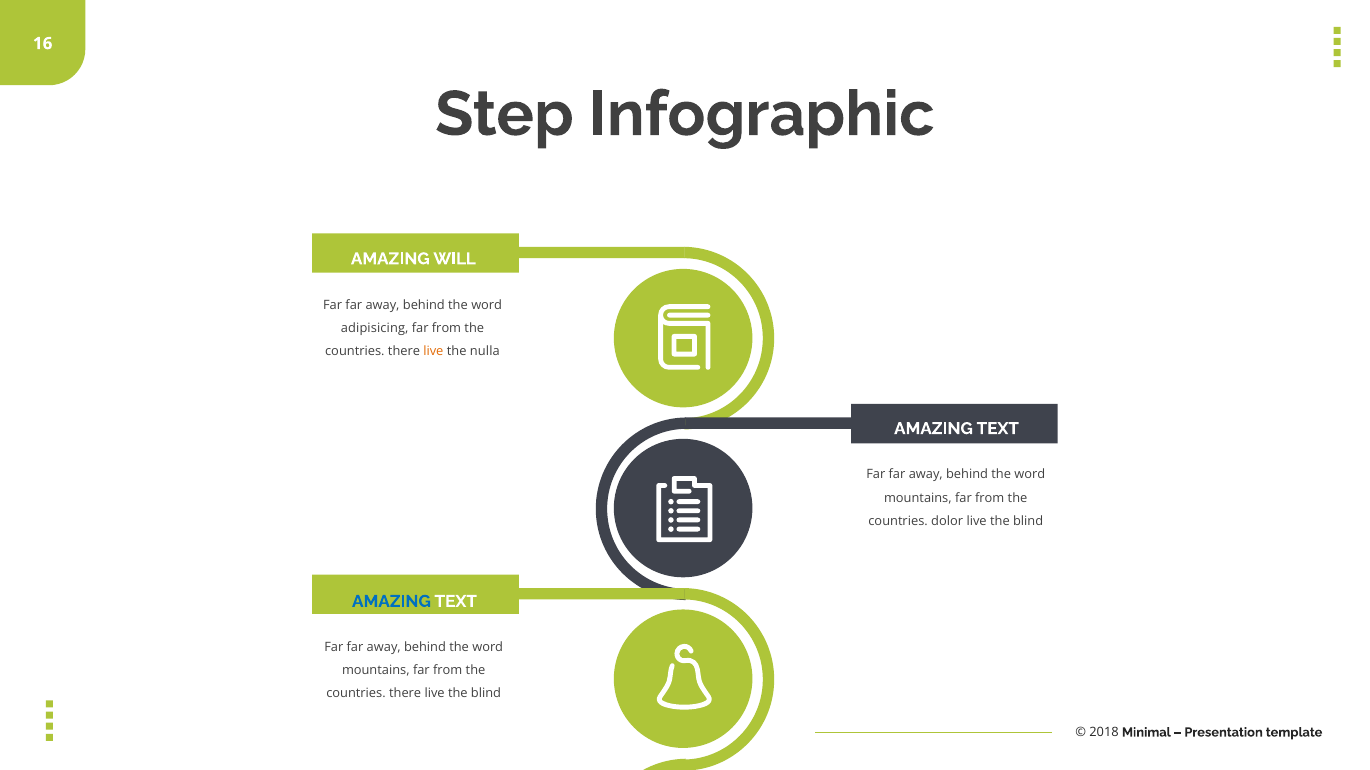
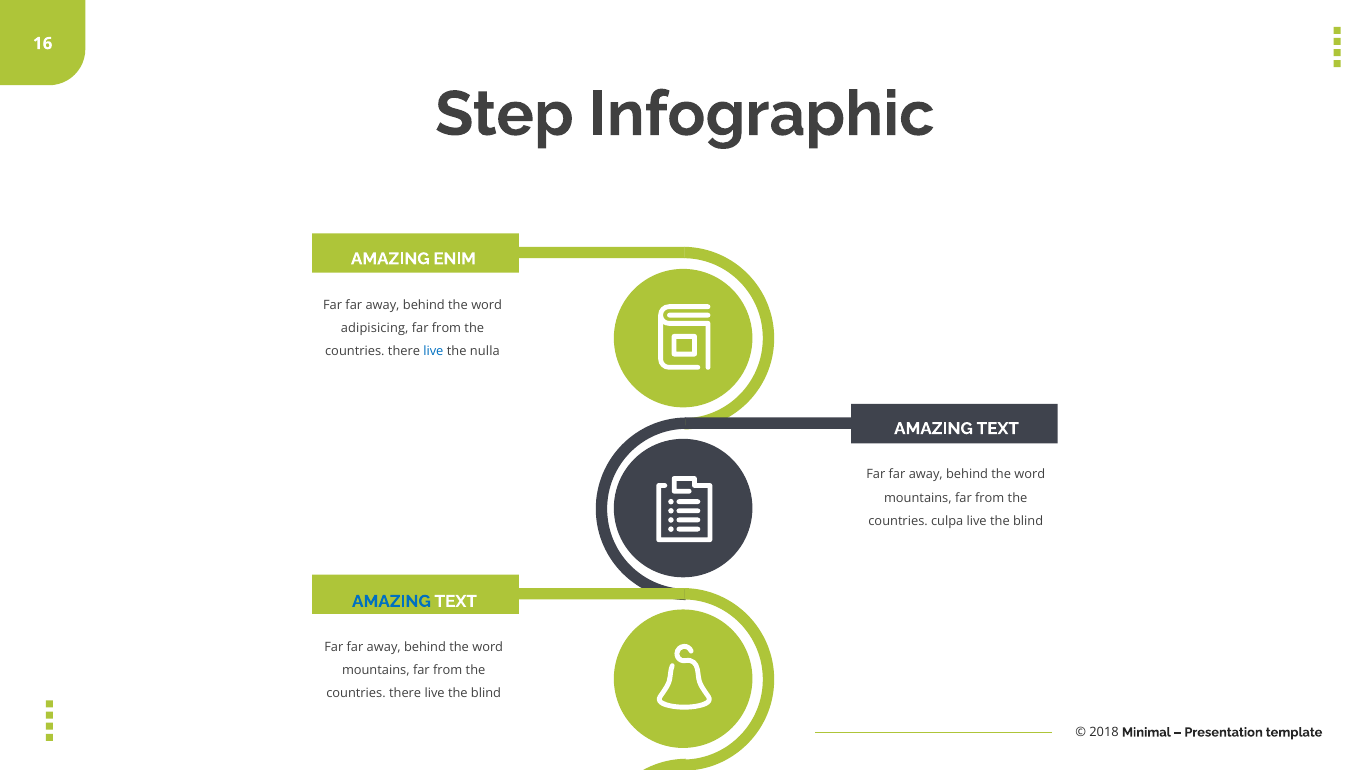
WILL: WILL -> ENIM
live at (433, 352) colour: orange -> blue
dolor: dolor -> culpa
